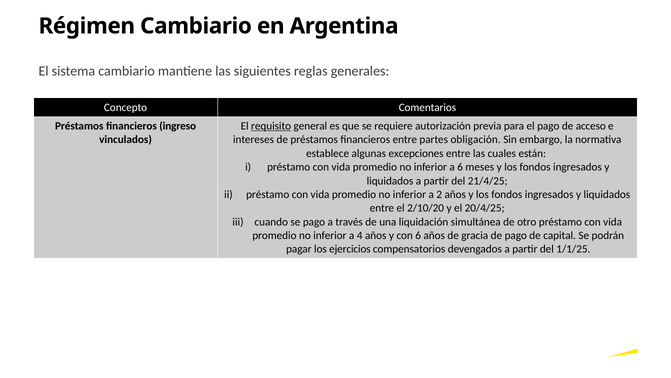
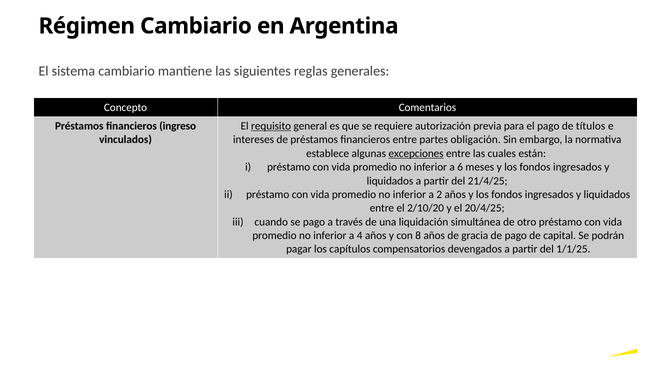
acceso: acceso -> títulos
excepciones underline: none -> present
con 6: 6 -> 8
ejercicios: ejercicios -> capítulos
